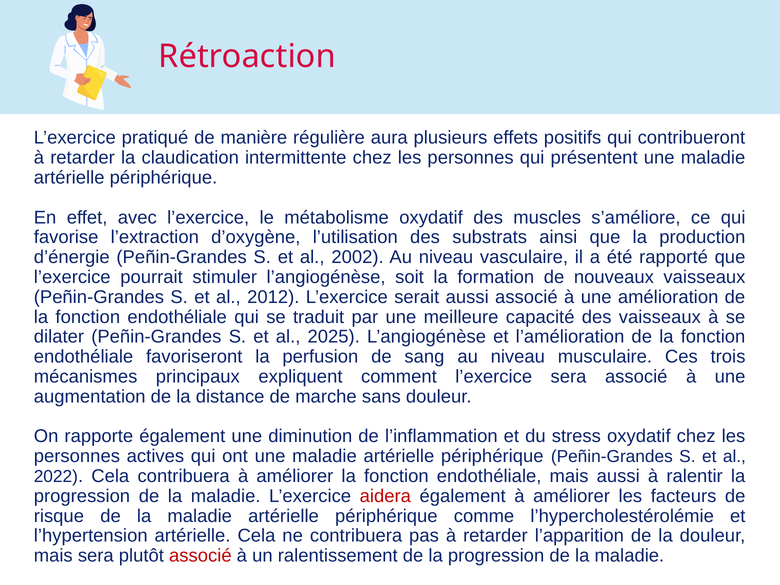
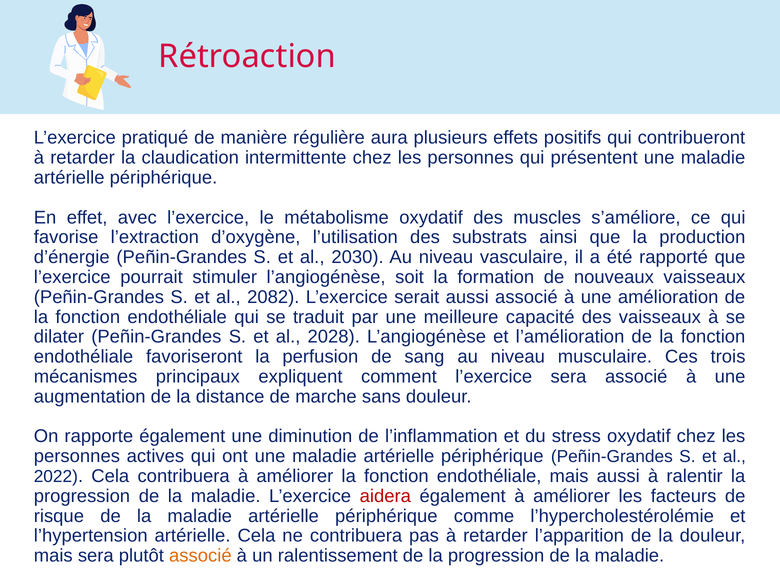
2002: 2002 -> 2030
2012: 2012 -> 2082
2025: 2025 -> 2028
associé at (200, 556) colour: red -> orange
